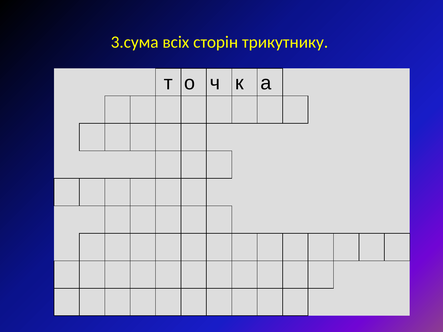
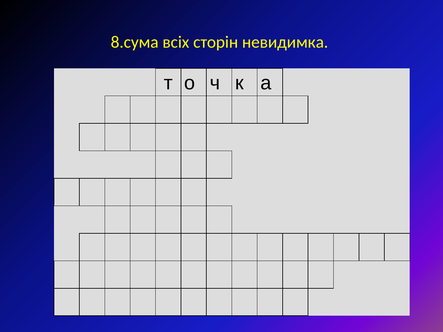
3.сума: 3.сума -> 8.сума
трикутнику: трикутнику -> невидимка
